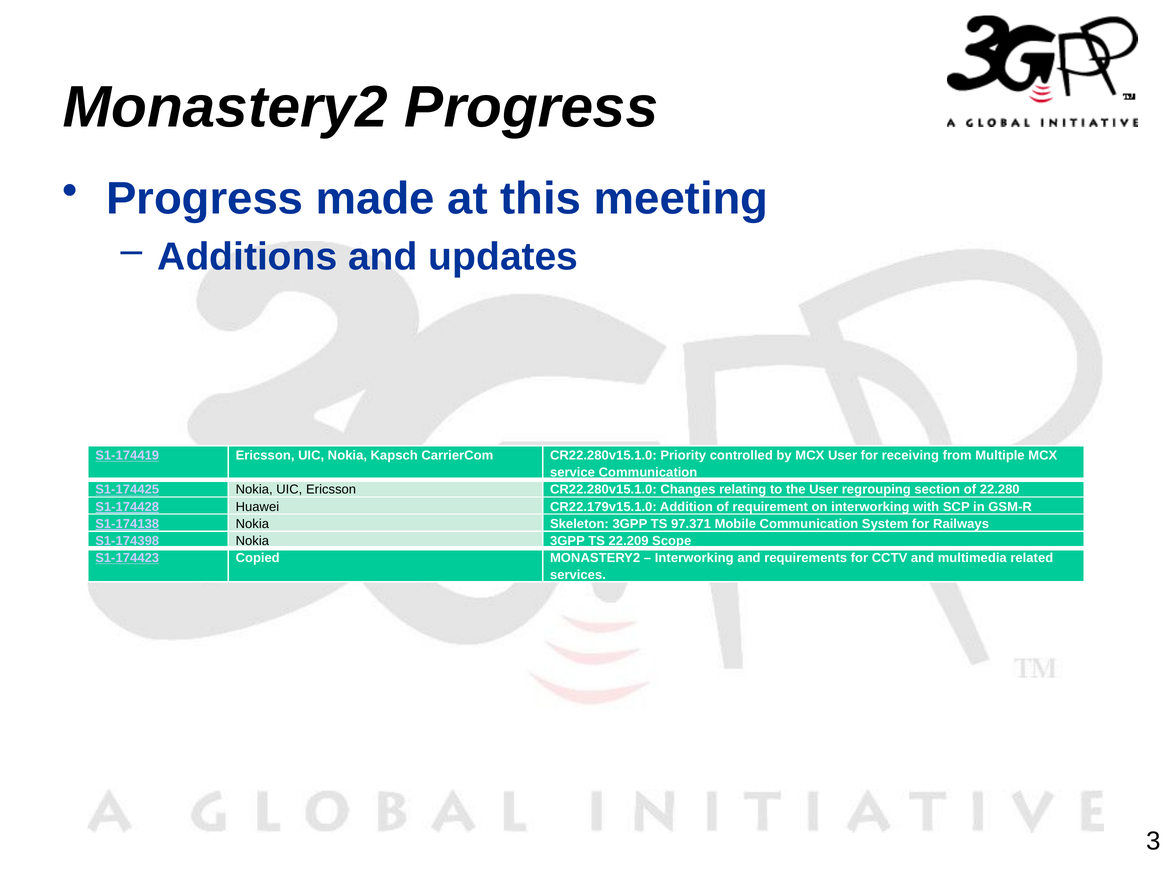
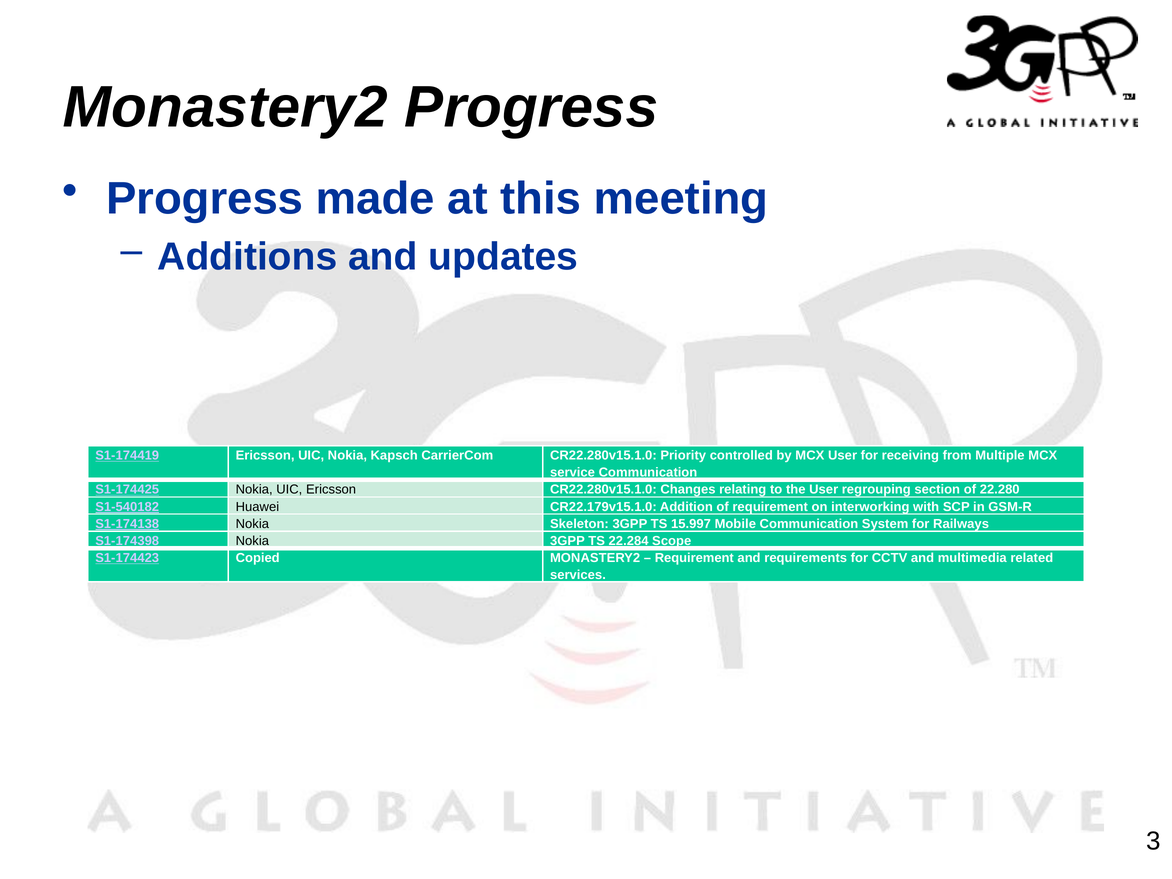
S1-174428: S1-174428 -> S1-540182
97.371: 97.371 -> 15.997
22.209: 22.209 -> 22.284
Interworking at (694, 558): Interworking -> Requirement
